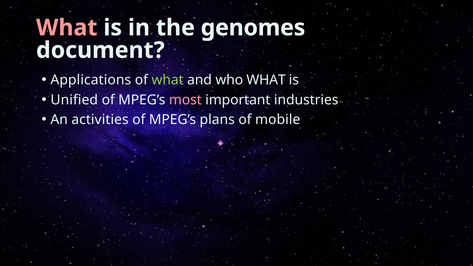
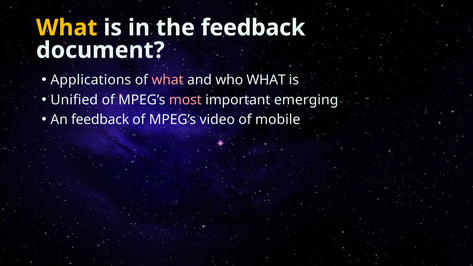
What at (67, 28) colour: pink -> yellow
the genomes: genomes -> feedback
what at (168, 80) colour: light green -> pink
industries: industries -> emerging
An activities: activities -> feedback
plans: plans -> video
